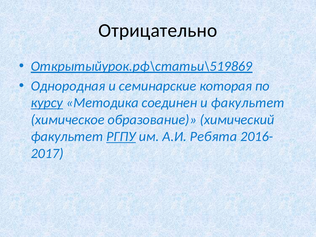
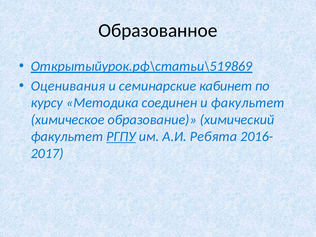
Отрицательно: Отрицательно -> Образованное
Однородная: Однородная -> Оценивания
которая: которая -> кабинет
курсу underline: present -> none
